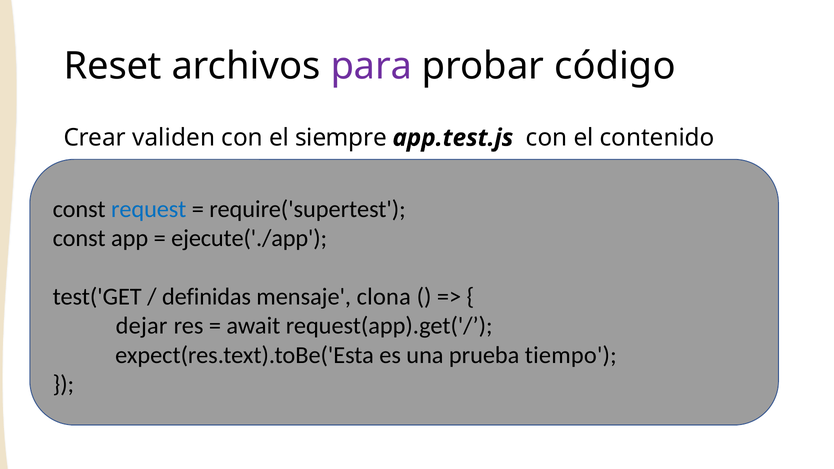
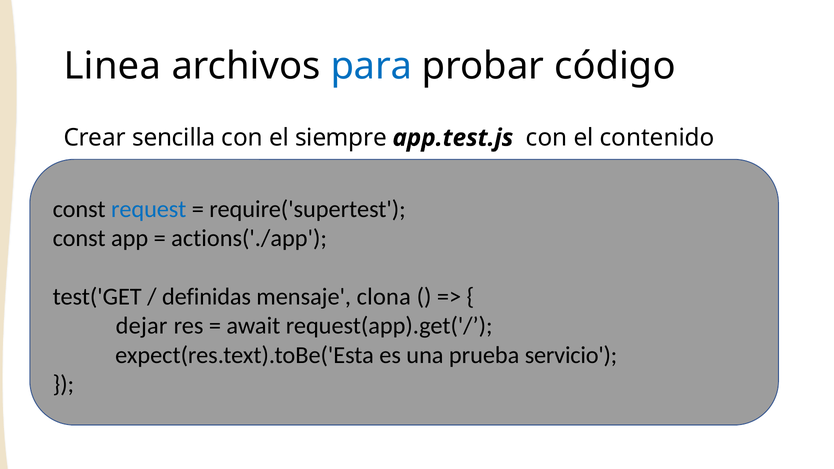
Reset: Reset -> Linea
para colour: purple -> blue
validen: validen -> sencilla
ejecute('./app: ejecute('./app -> actions('./app
tiempo: tiempo -> servicio
